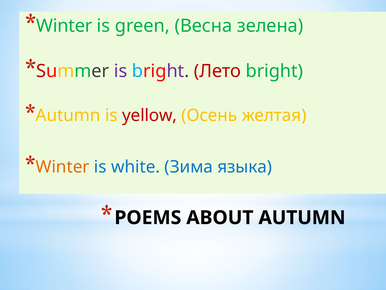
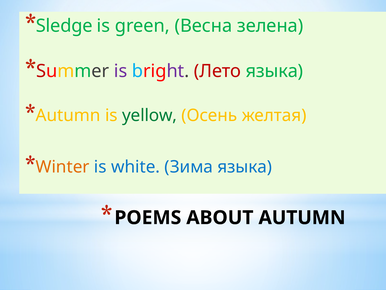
Winter at (64, 26): Winter -> Sledge
Лето bright: bright -> языка
yellow colour: red -> green
